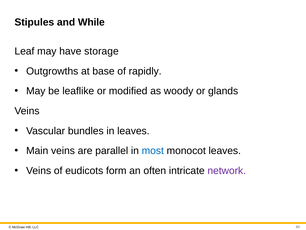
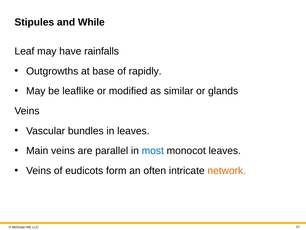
storage: storage -> rainfalls
woody: woody -> similar
network colour: purple -> orange
